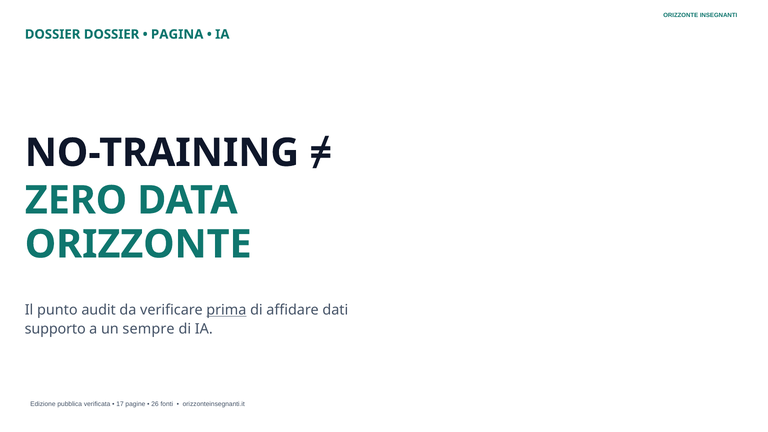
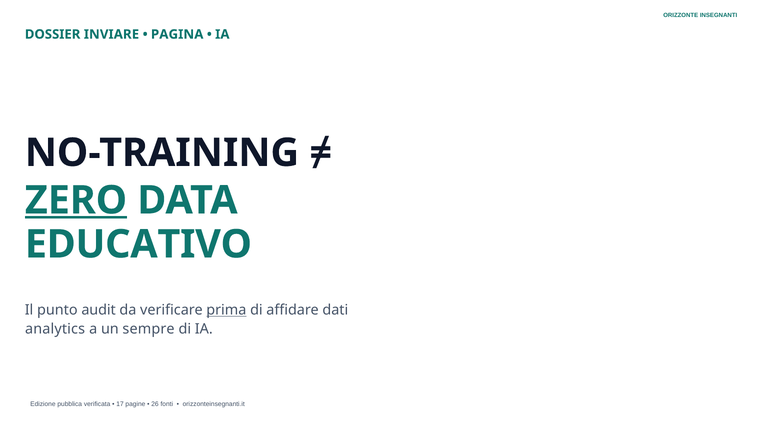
DOSSIER DOSSIER: DOSSIER -> INVIARE
ZERO underline: none -> present
ORIZZONTE at (138, 244): ORIZZONTE -> EDUCATIVO
supporto: supporto -> analytics
